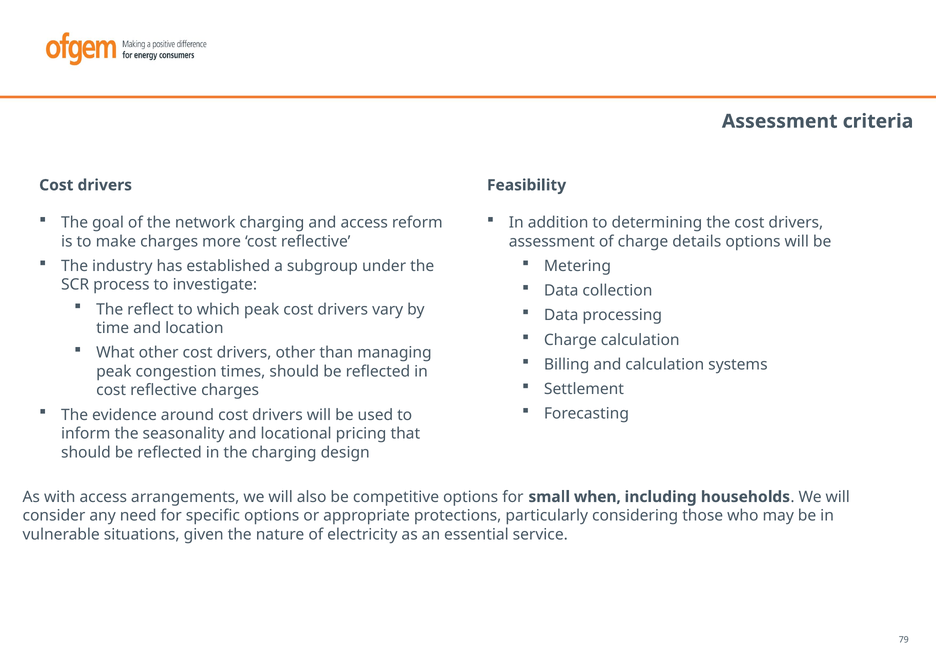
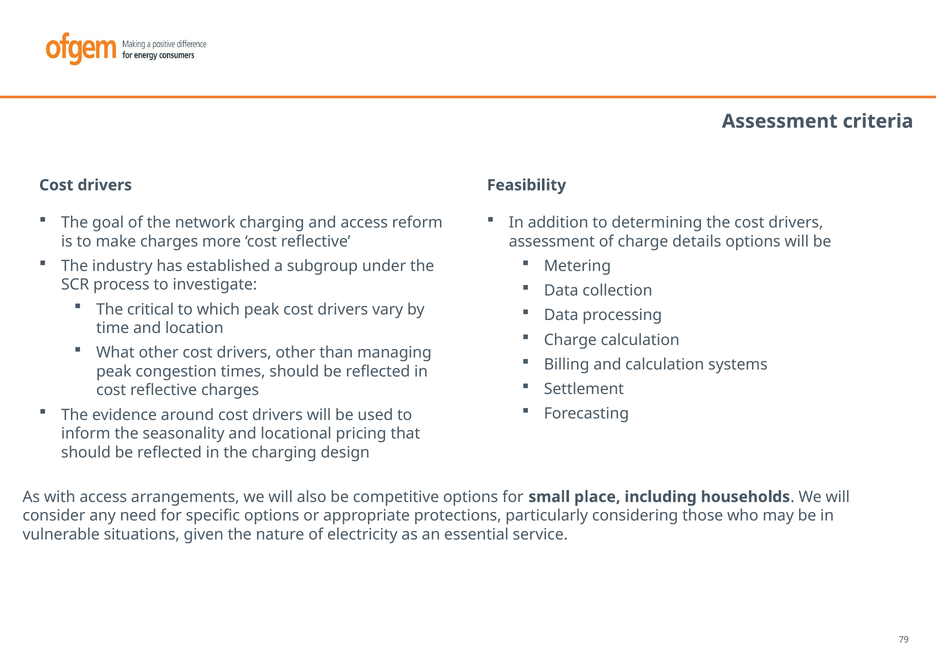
reflect: reflect -> critical
when: when -> place
